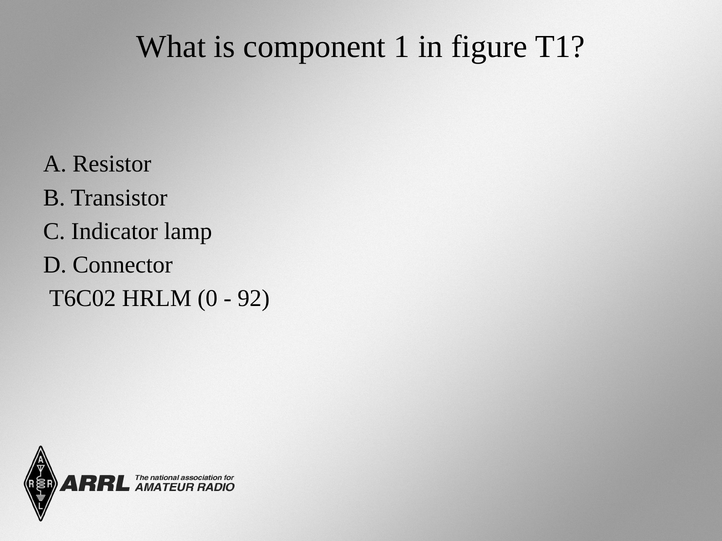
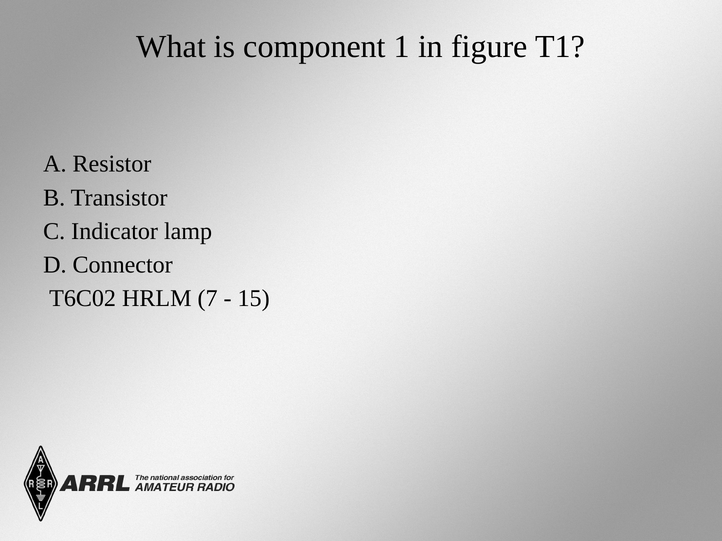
0: 0 -> 7
92: 92 -> 15
